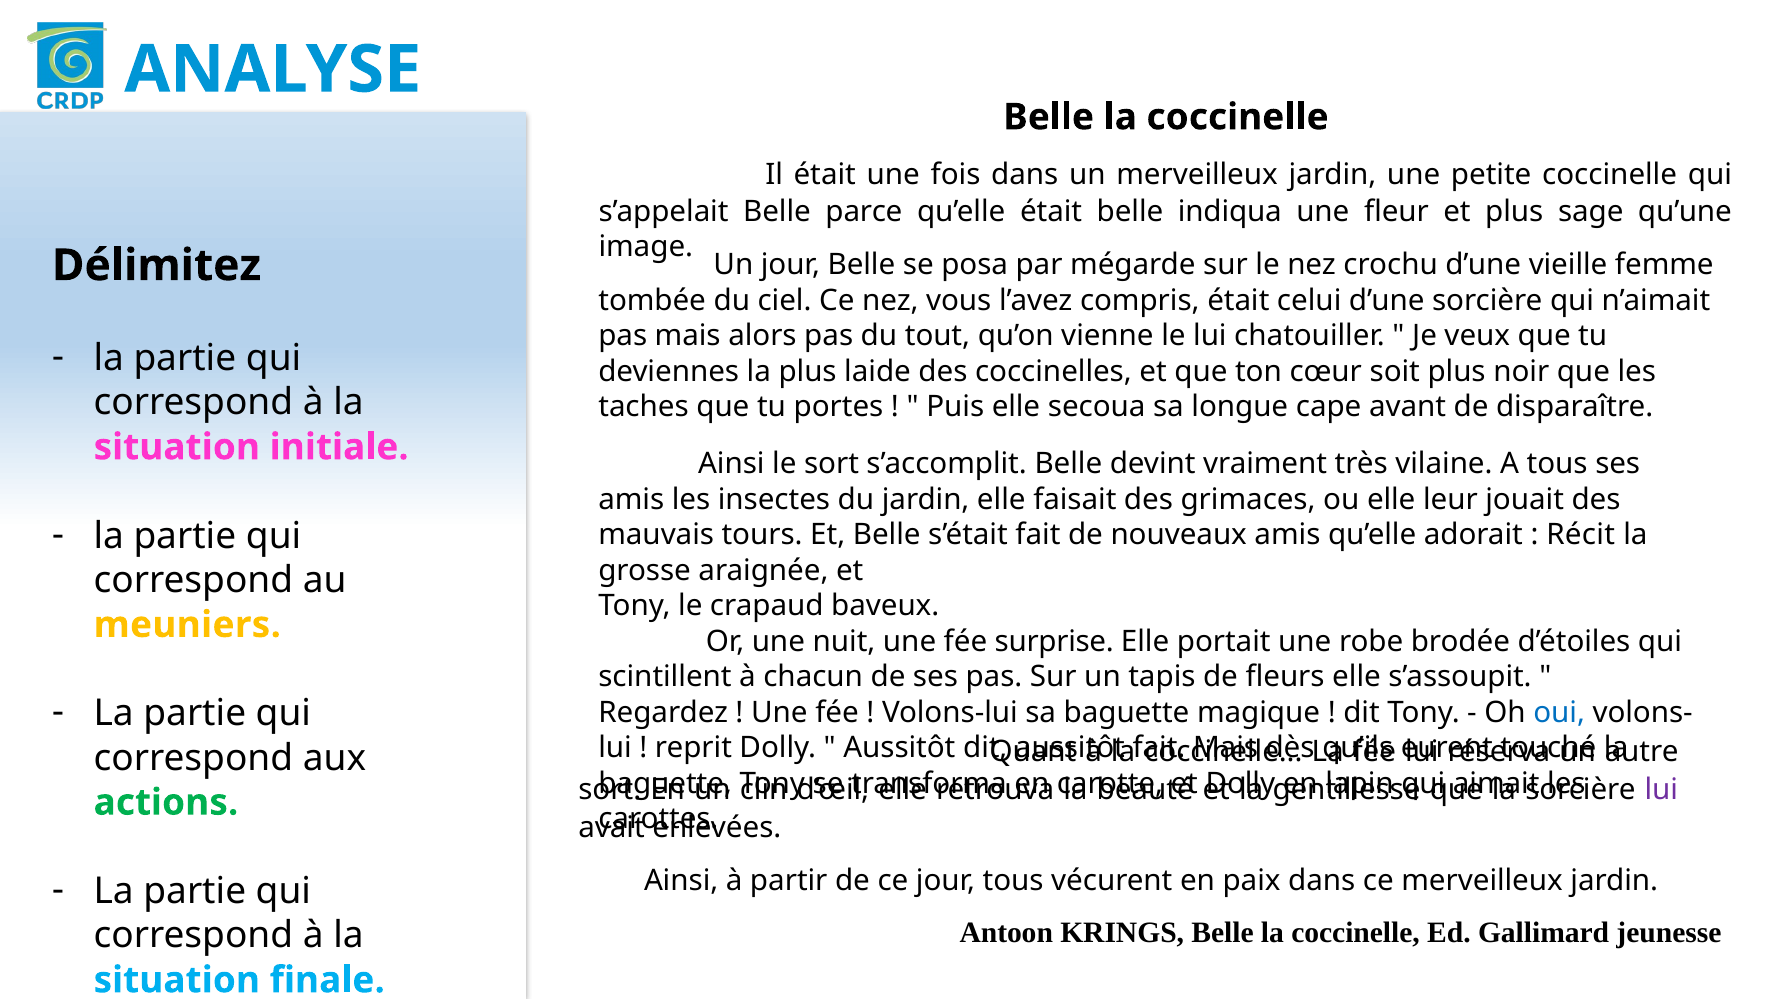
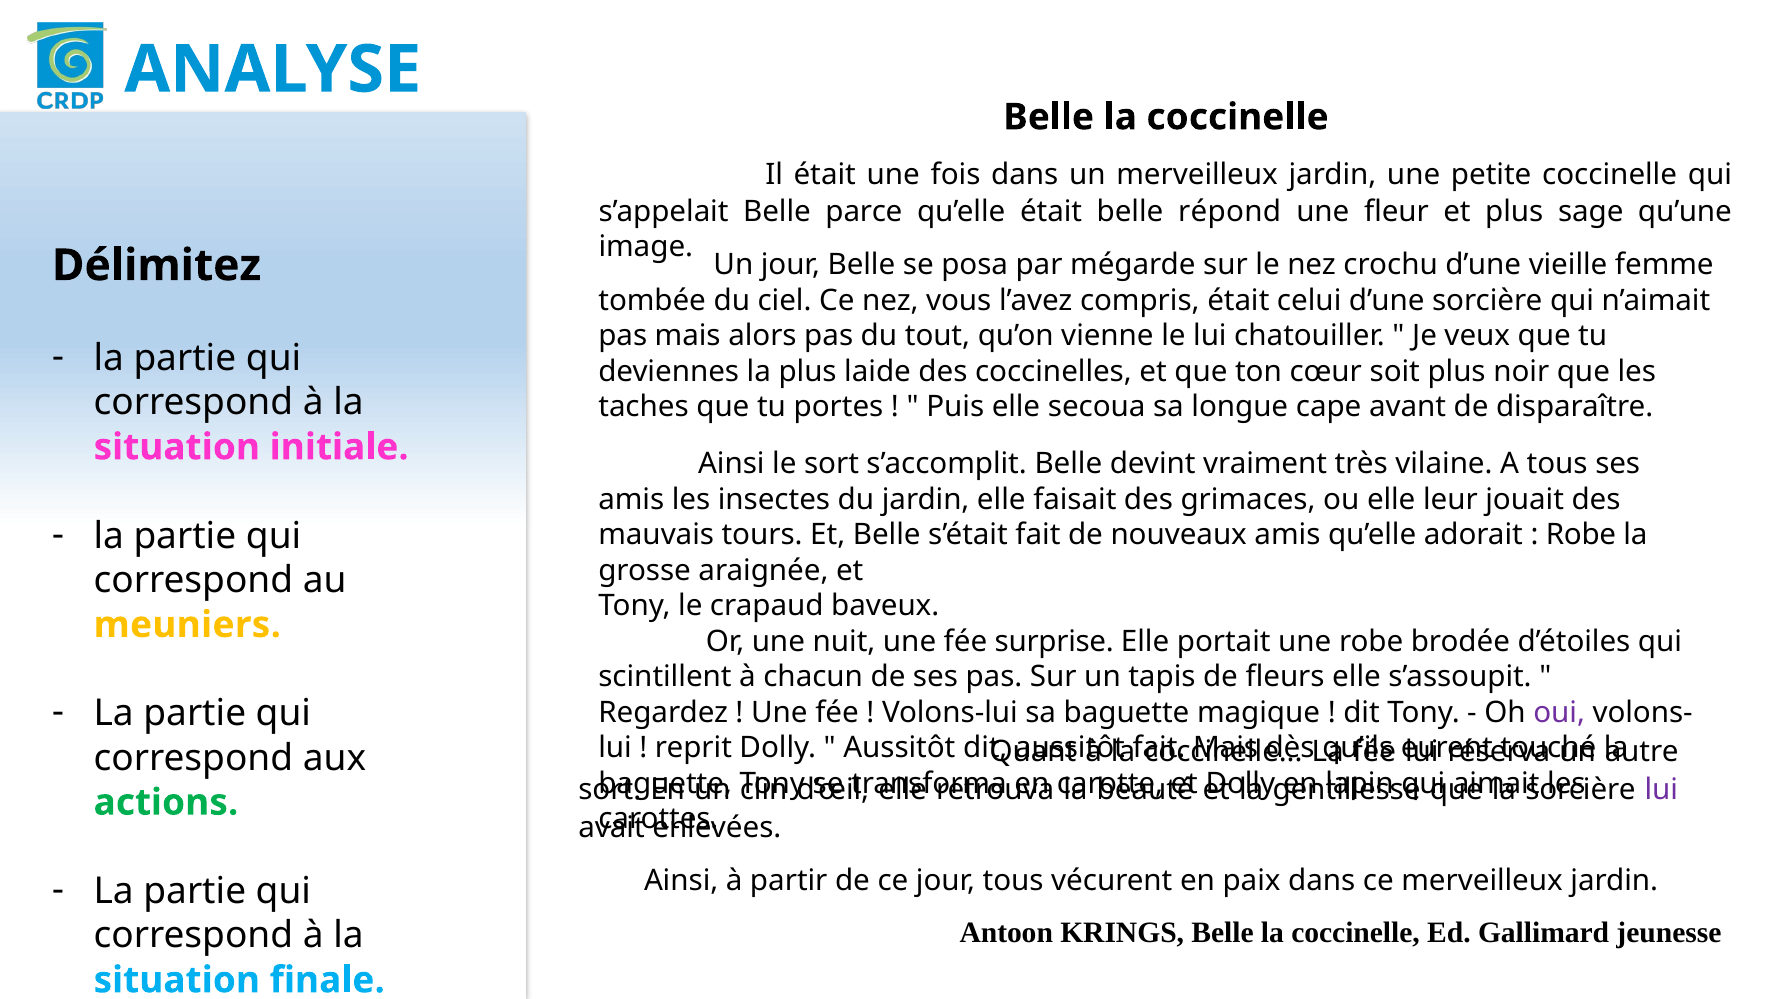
indiqua: indiqua -> répond
Récit at (1581, 535): Récit -> Robe
oui colour: blue -> purple
